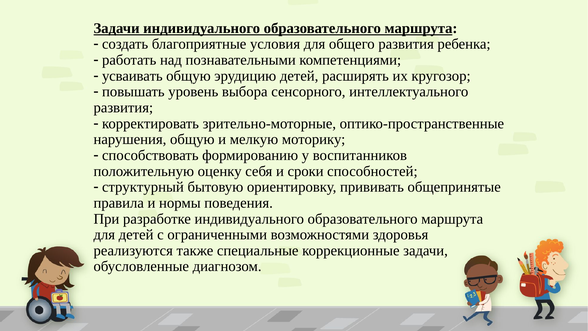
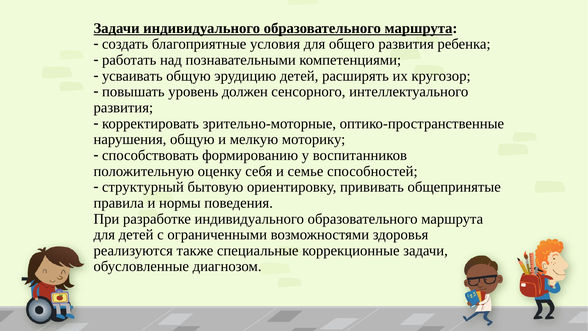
выбора: выбора -> должен
сроки: сроки -> семье
